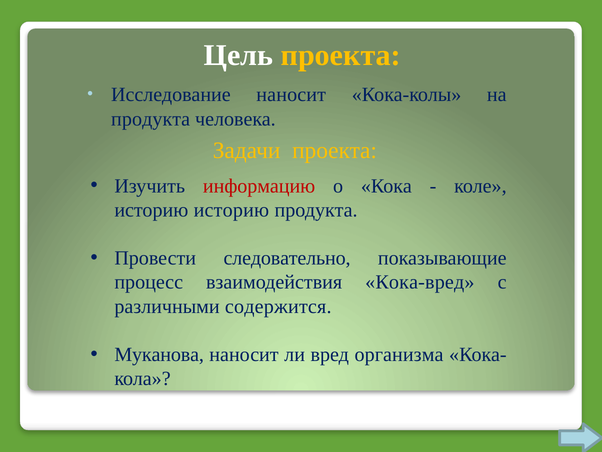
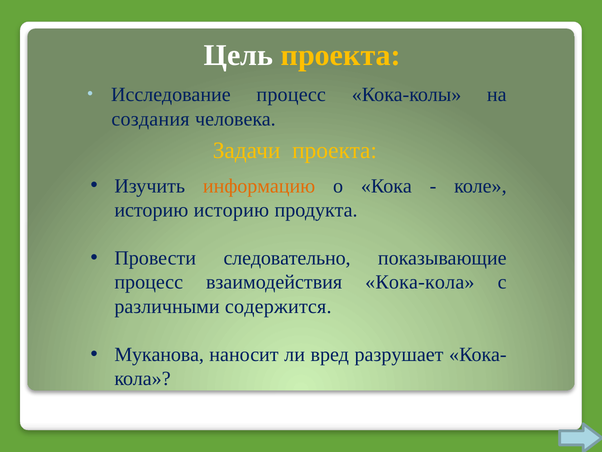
Исследование наносит: наносит -> процесс
продукта at (151, 119): продукта -> создания
информацию colour: red -> orange
Кока-вред: Кока-вред -> Кока-кола
организма: организма -> разрушает
